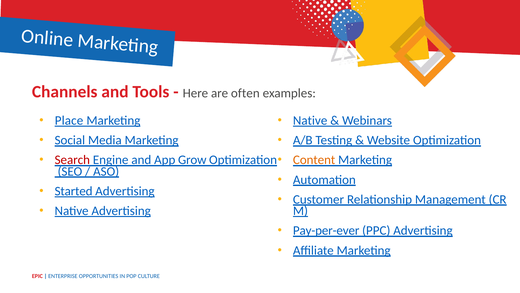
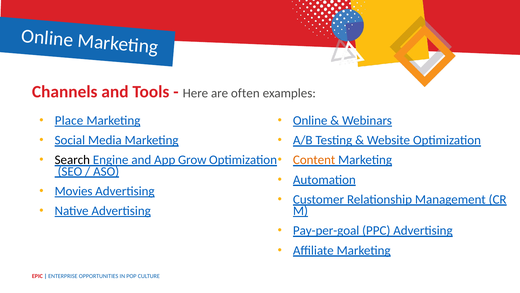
Native at (310, 120): Native -> Online
Search colour: red -> black
Started: Started -> Movies
Pay-per-ever: Pay-per-ever -> Pay-per-goal
